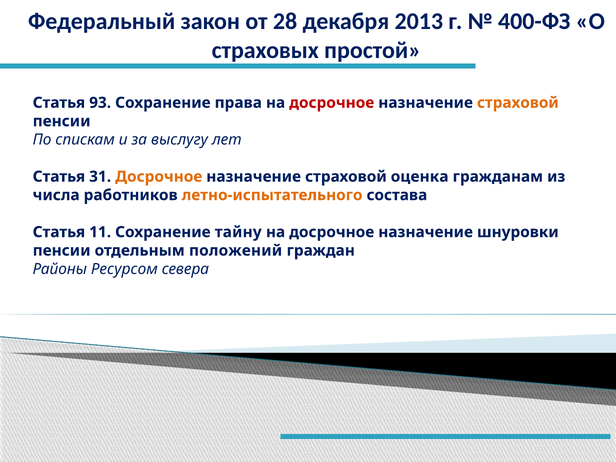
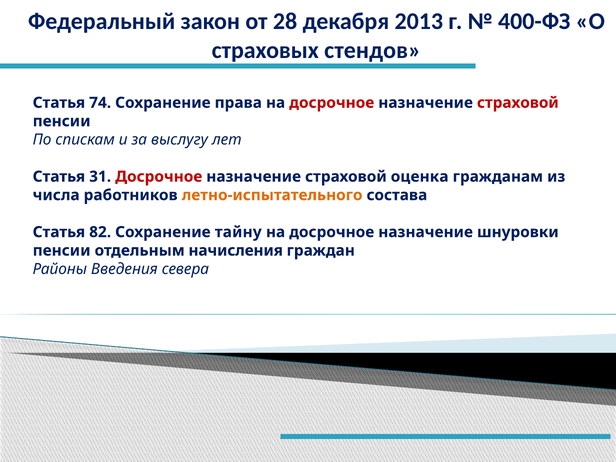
простой: простой -> стендов
93: 93 -> 74
страховой at (518, 103) colour: orange -> red
Досрочное at (159, 177) colour: orange -> red
11: 11 -> 82
положений: положений -> начисления
Ресурсом: Ресурсом -> Введения
